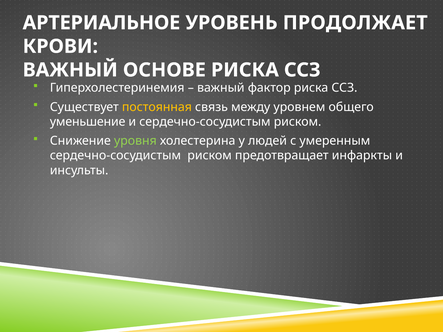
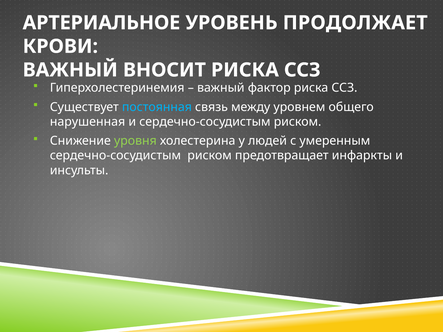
ОСНОВЕ: ОСНОВЕ -> ВНОСИТ
постоянная colour: yellow -> light blue
уменьшение: уменьшение -> нарушенная
